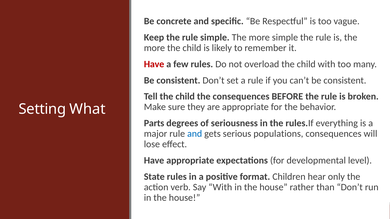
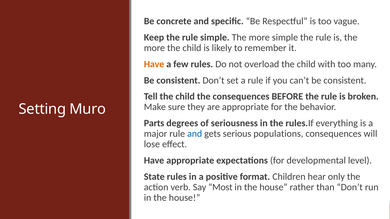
Have at (154, 64) colour: red -> orange
What: What -> Muro
Say With: With -> Most
